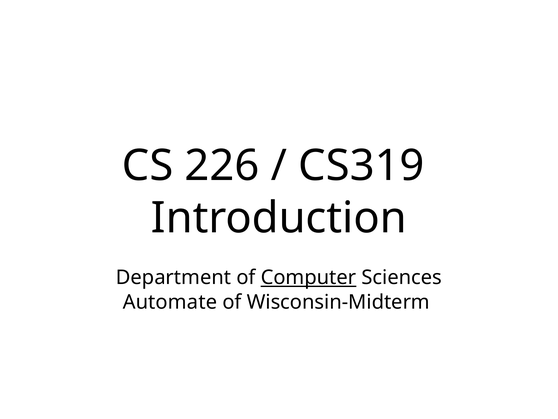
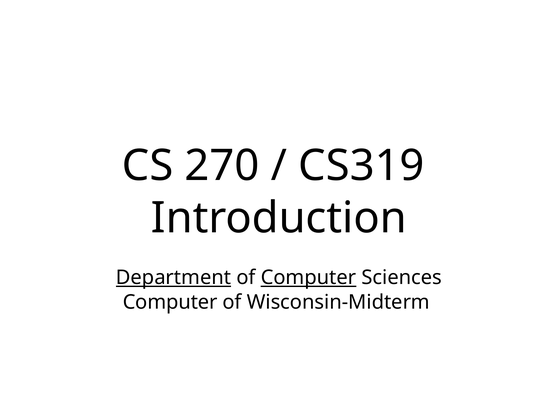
226: 226 -> 270
Department underline: none -> present
Automate at (170, 302): Automate -> Computer
